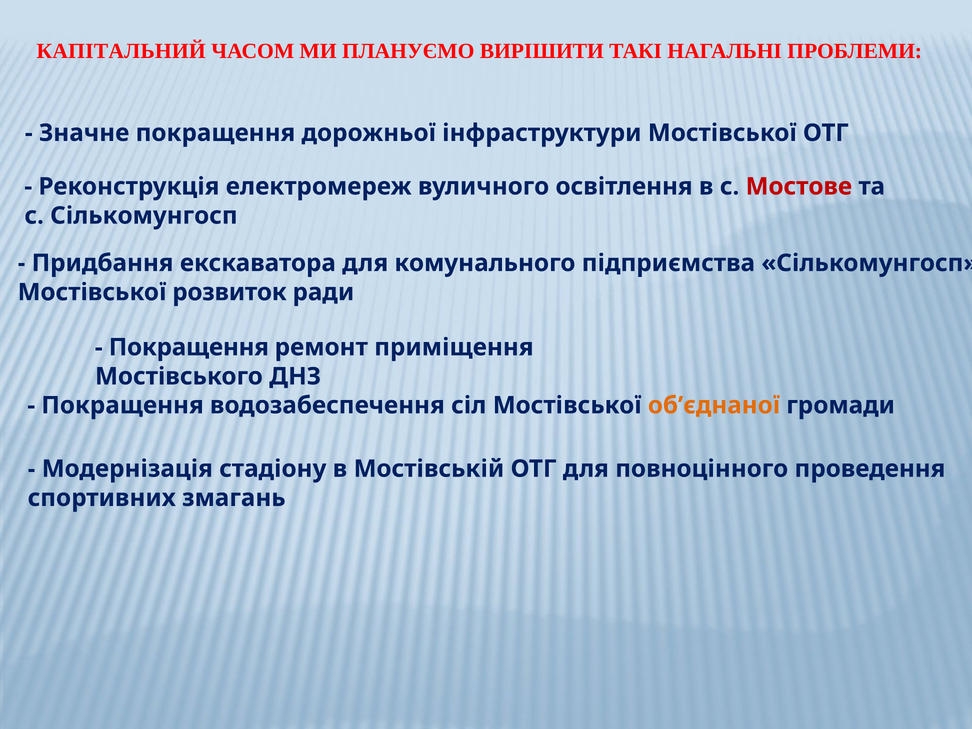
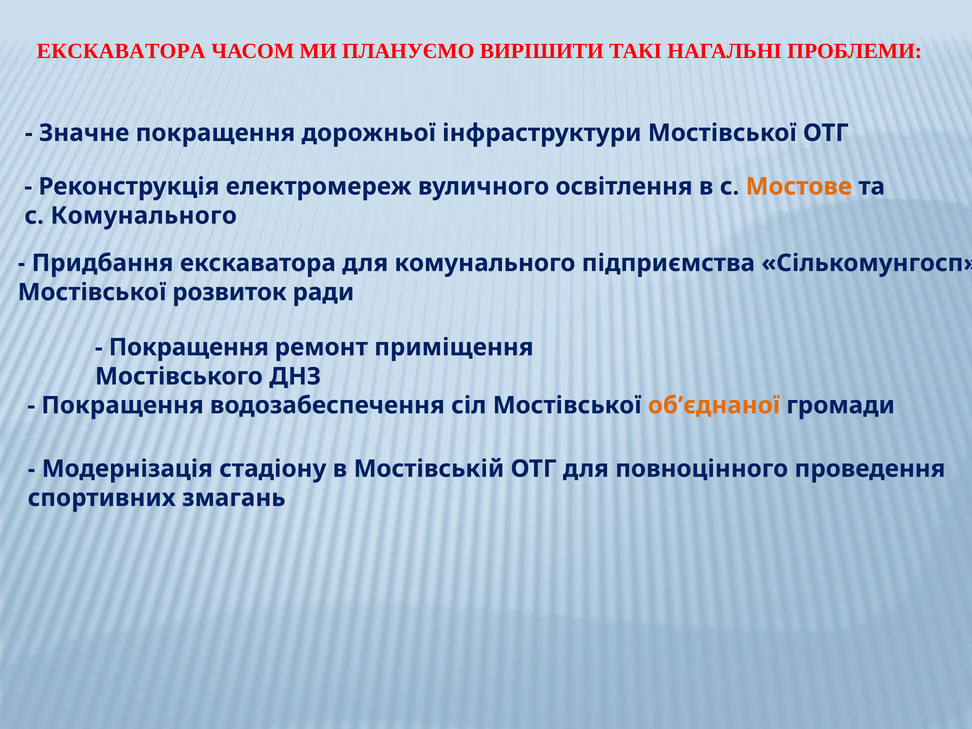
КАПІТАЛЬНИЙ at (121, 51): КАПІТАЛЬНИЙ -> ЕКСКАВАТОРА
Мостове colour: red -> orange
с Сількомунгосп: Сількомунгосп -> Комунального
